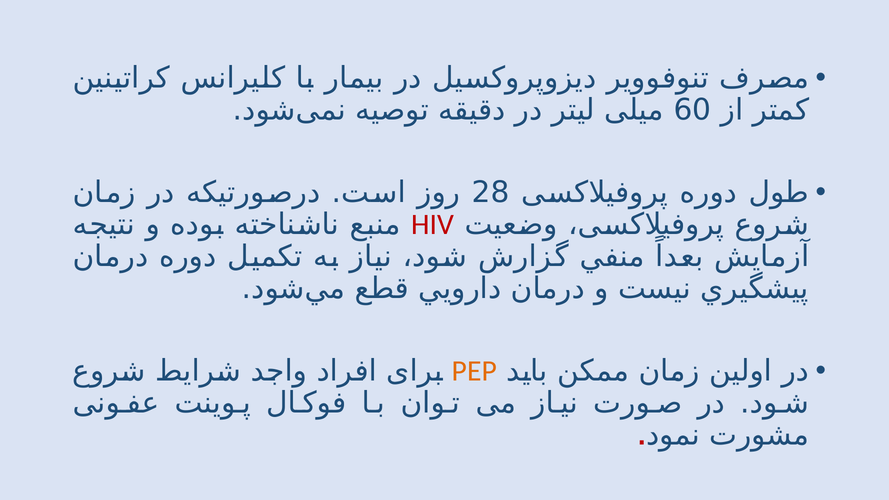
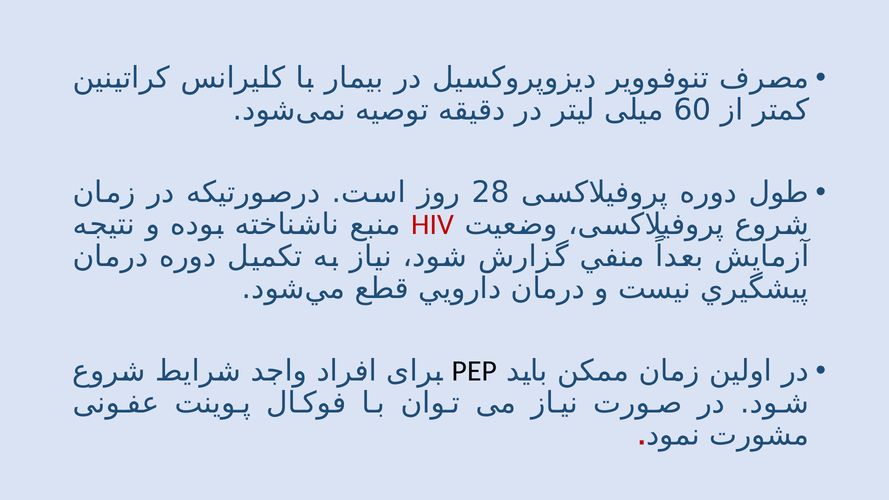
PEP colour: orange -> black
